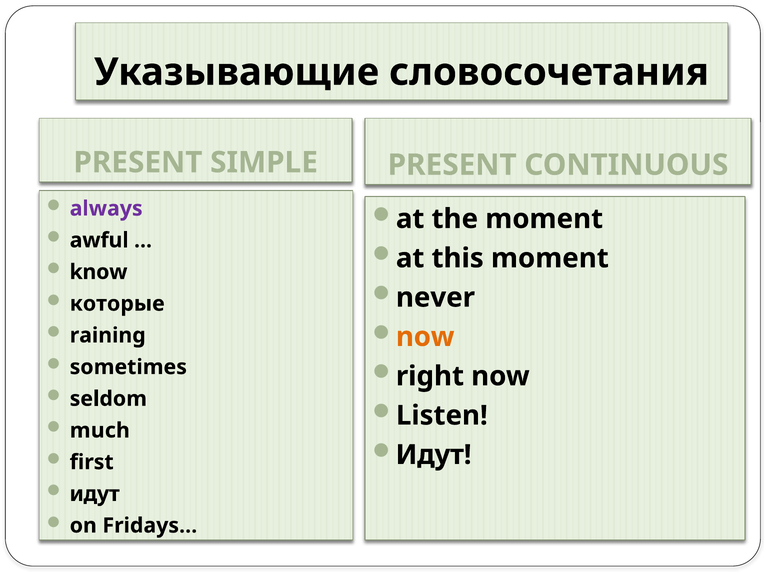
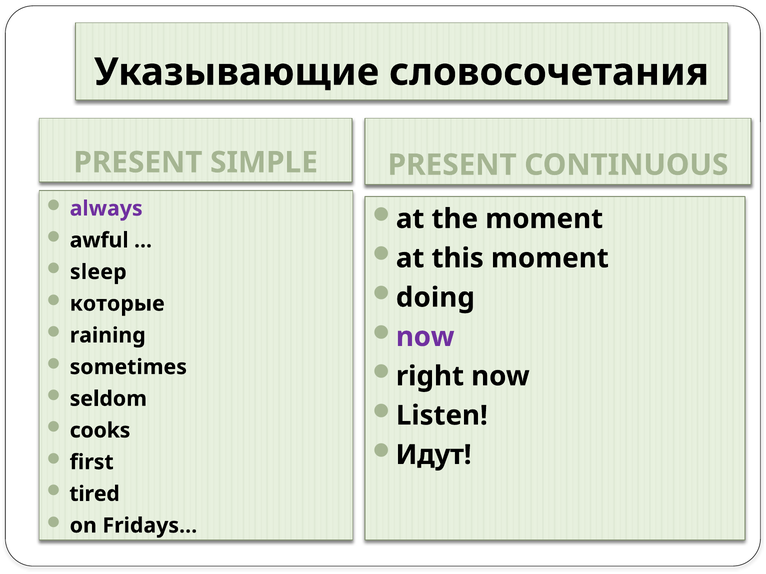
know: know -> sleep
never: never -> doing
now at (425, 337) colour: orange -> purple
much: much -> cooks
идут at (95, 494): идут -> tired
